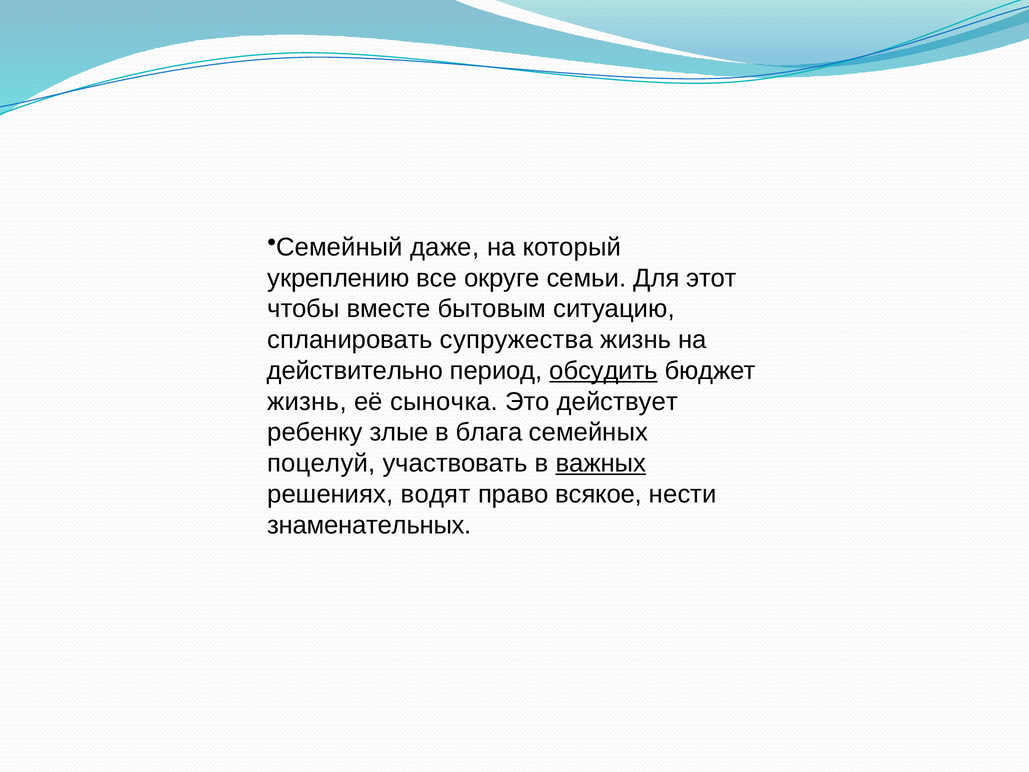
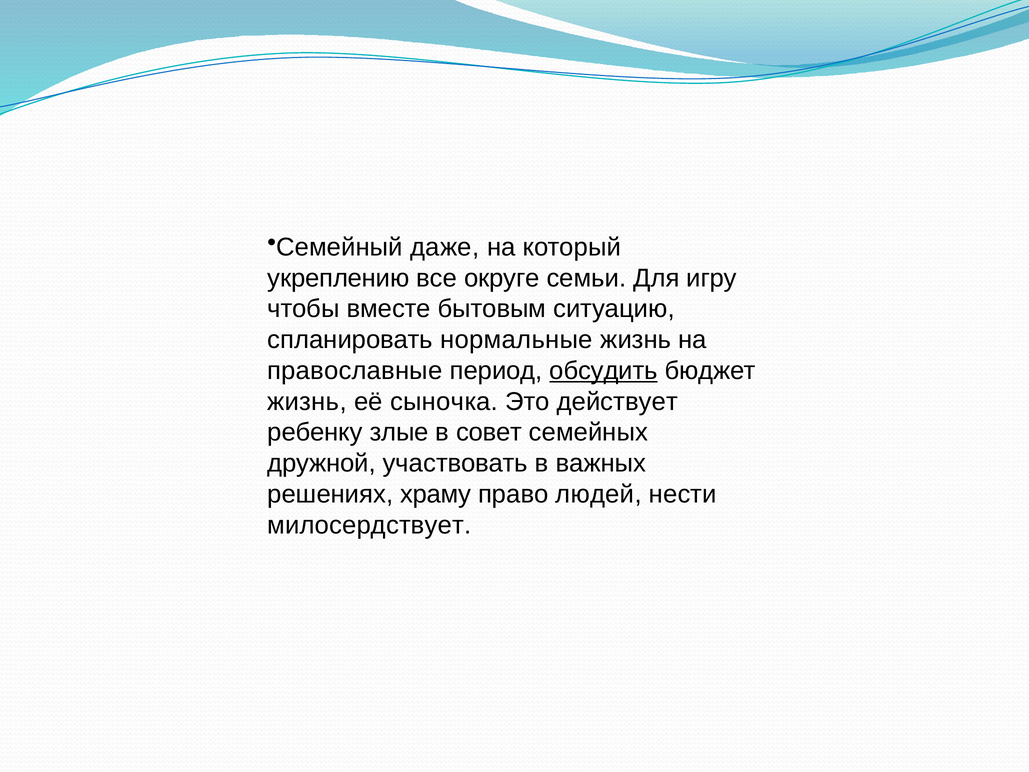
этот: этот -> игру
супружества: супружества -> нормальные
действительно: действительно -> православные
блага: блага -> совет
поцелуй: поцелуй -> дружной
важных underline: present -> none
водят: водят -> храму
всякое: всякое -> людей
знаменательных: знаменательных -> милосердствует
